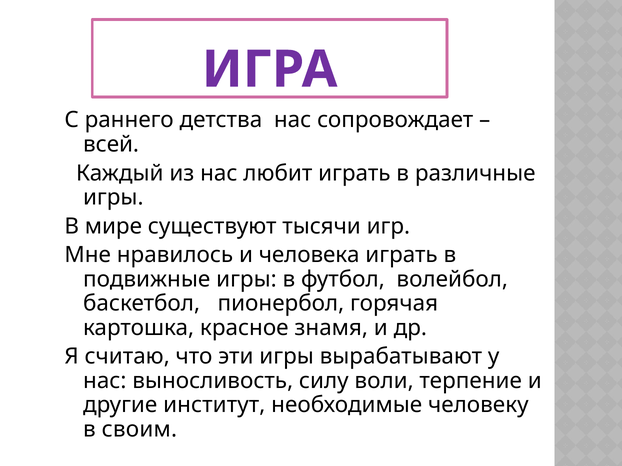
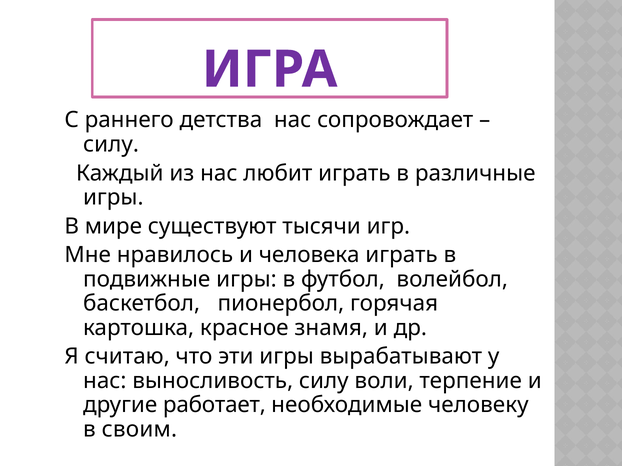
всей at (111, 144): всей -> силу
институт: институт -> работает
